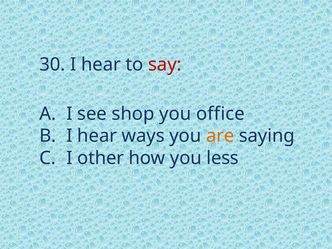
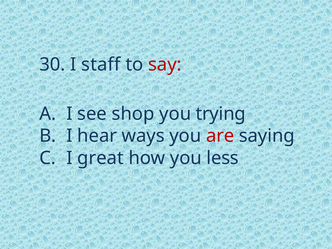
30 I hear: hear -> staff
office: office -> trying
are colour: orange -> red
other: other -> great
